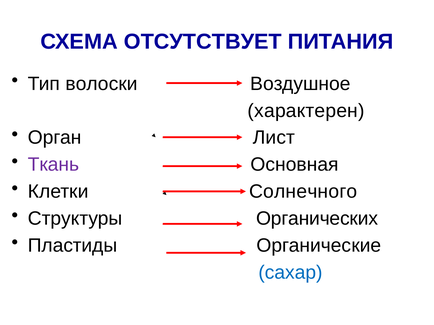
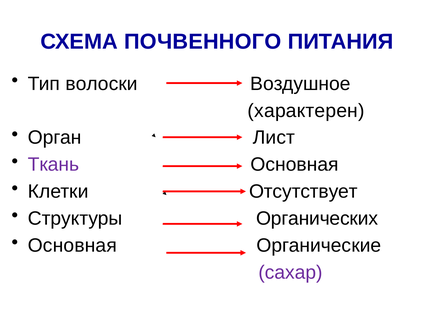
ОТСУТСТВУЕТ: ОТСУТСТВУЕТ -> ПОЧВЕННОГО
Солнечного: Солнечного -> Отсутствует
Пластиды at (73, 246): Пластиды -> Основная
сахар colour: blue -> purple
